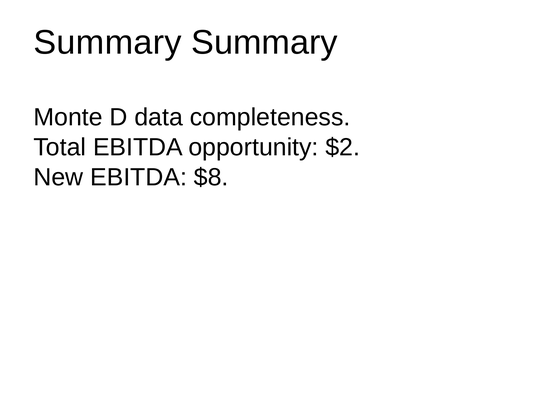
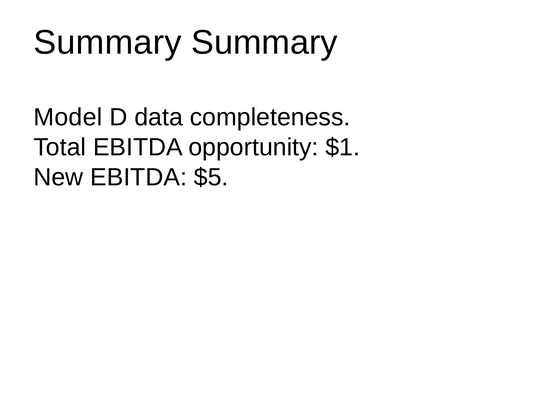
Monte: Monte -> Model
$2: $2 -> $1
$8: $8 -> $5
